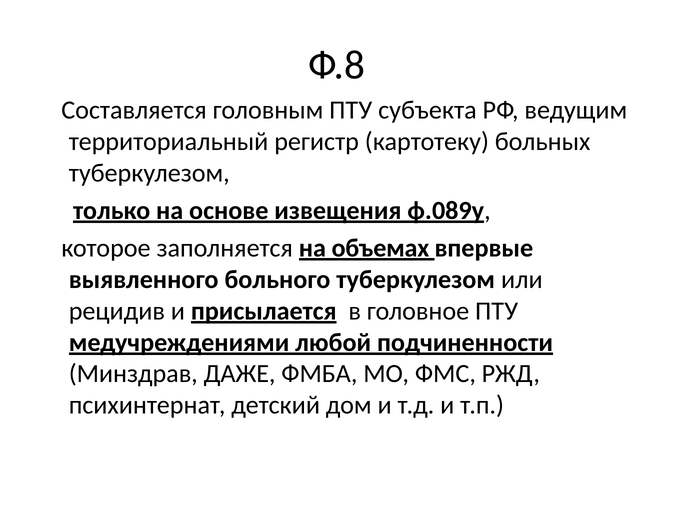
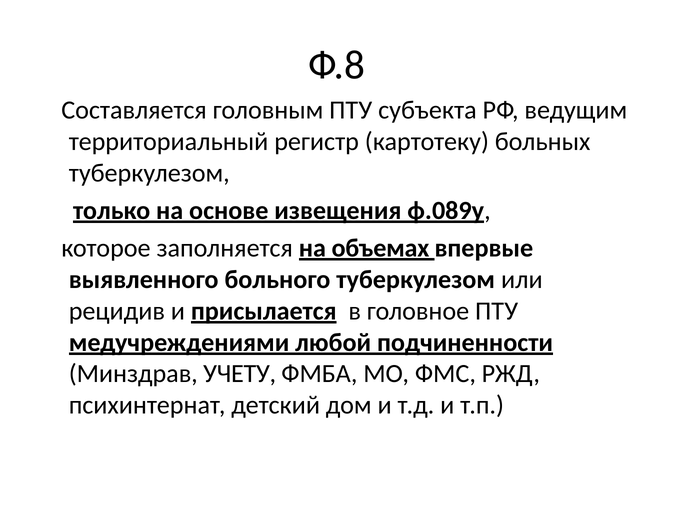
ДАЖЕ: ДАЖЕ -> УЧЕТУ
